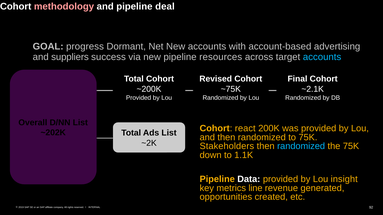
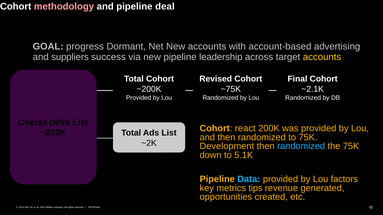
resources: resources -> leadership
accounts at (322, 57) colour: light blue -> yellow
Stakeholders: Stakeholders -> Development
1.1K: 1.1K -> 5.1K
Data colour: white -> light blue
insight: insight -> factors
line: line -> tips
